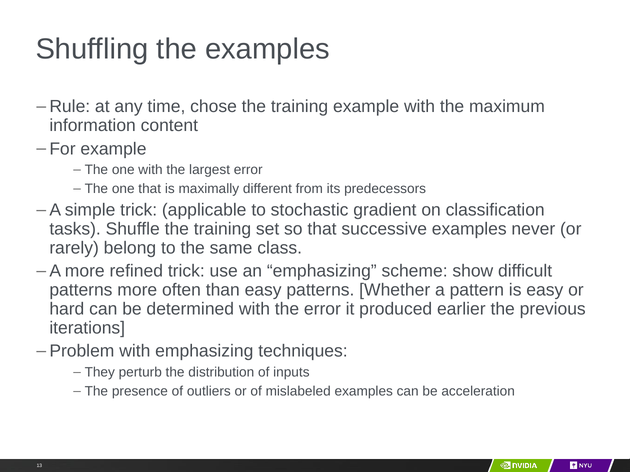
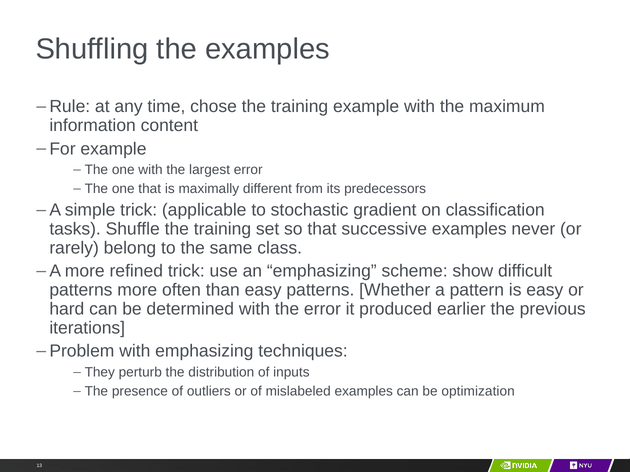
acceleration: acceleration -> optimization
